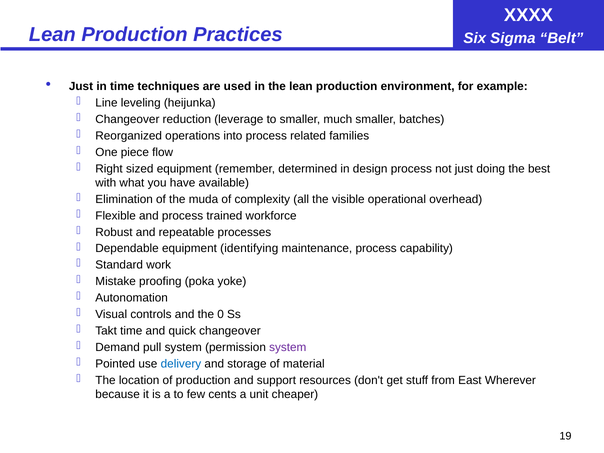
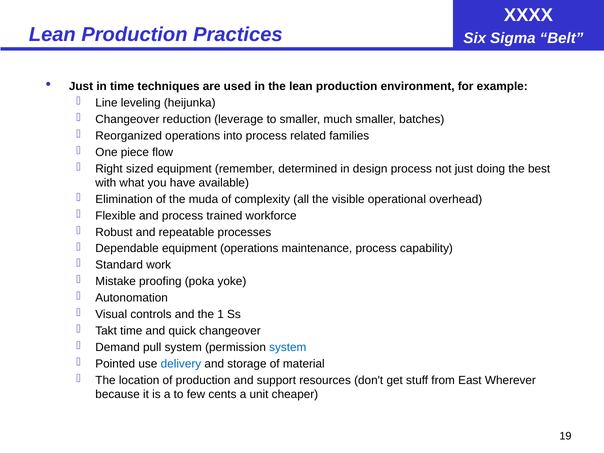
equipment identifying: identifying -> operations
0: 0 -> 1
system at (288, 347) colour: purple -> blue
